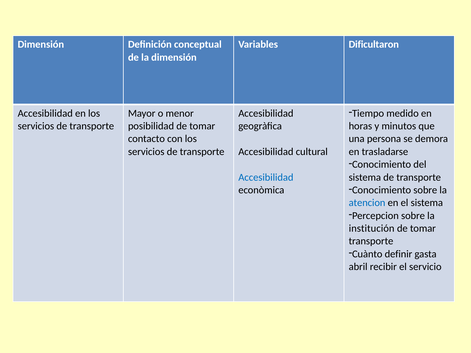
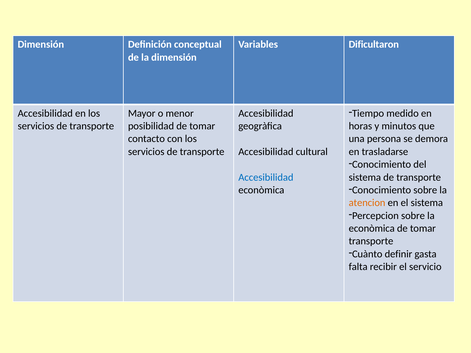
atencion colour: blue -> orange
institución at (372, 229): institución -> econòmica
abril: abril -> falta
